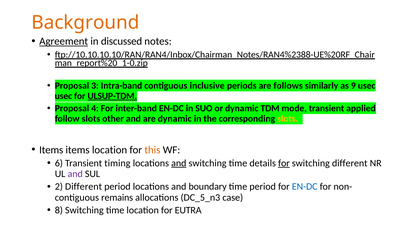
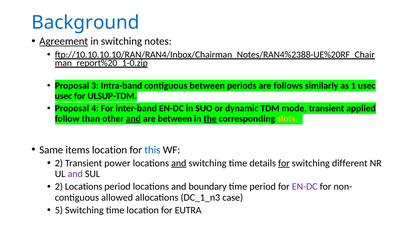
Background colour: orange -> blue
in discussed: discussed -> switching
contiguous inclusive: inclusive -> between
9: 9 -> 1
ULSUP-TDM underline: present -> none
follow slots: slots -> than
and at (133, 118) underline: none -> present
are dynamic: dynamic -> between
the underline: none -> present
Items at (51, 150): Items -> Same
this colour: orange -> blue
6 at (59, 163): 6 -> 2
timing: timing -> power
2 Different: Different -> Locations
EN-DC at (305, 187) colour: blue -> purple
remains: remains -> allowed
DC_5_n3: DC_5_n3 -> DC_1_n3
8: 8 -> 5
